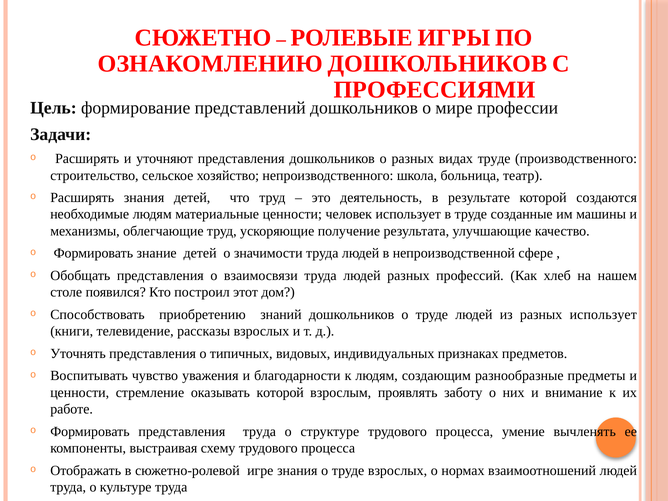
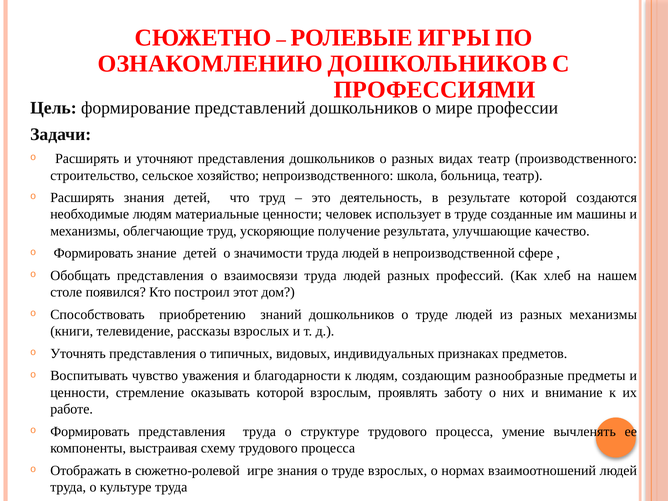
видах труде: труде -> театр
разных использует: использует -> механизмы
